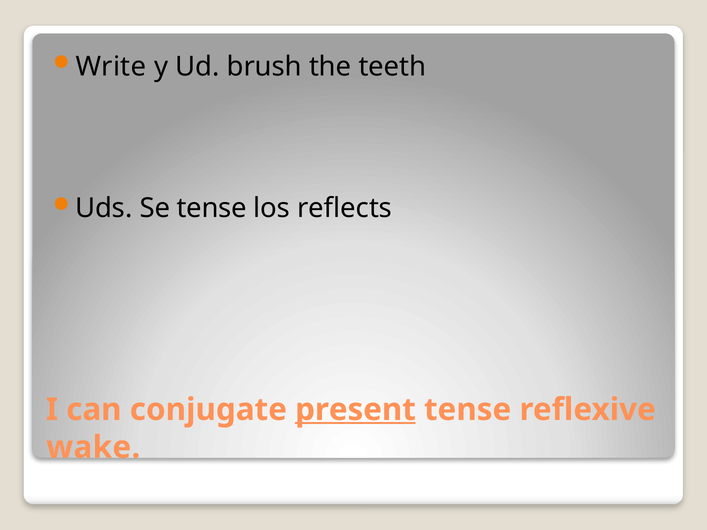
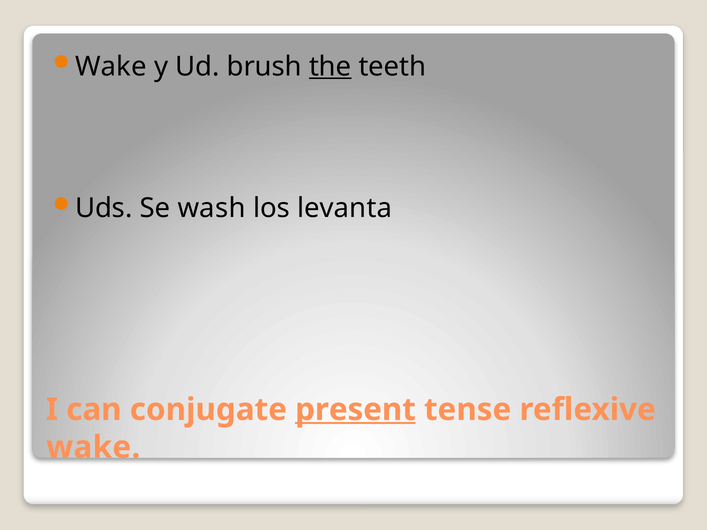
Write at (111, 66): Write -> Wake
the underline: none -> present
Se tense: tense -> wash
reflects: reflects -> levanta
